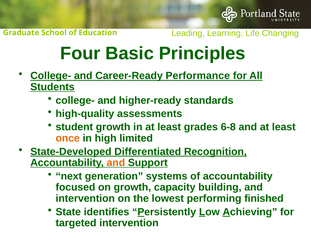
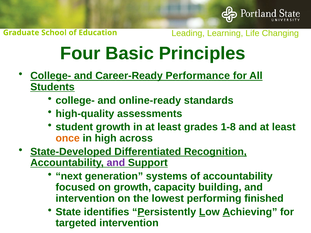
higher-ready: higher-ready -> online-ready
6-8: 6-8 -> 1-8
limited: limited -> across
and at (116, 163) colour: orange -> purple
